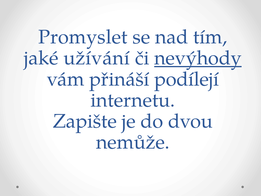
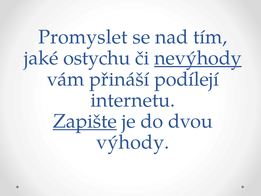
užívání: užívání -> ostychu
Zapište underline: none -> present
nemůže: nemůže -> výhody
